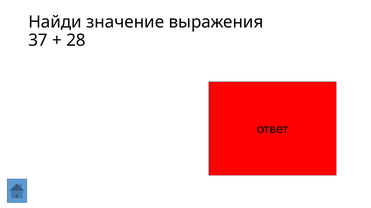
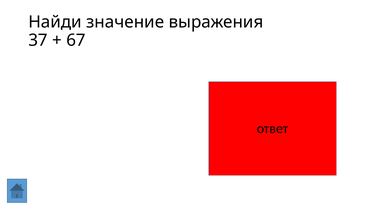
28: 28 -> 67
